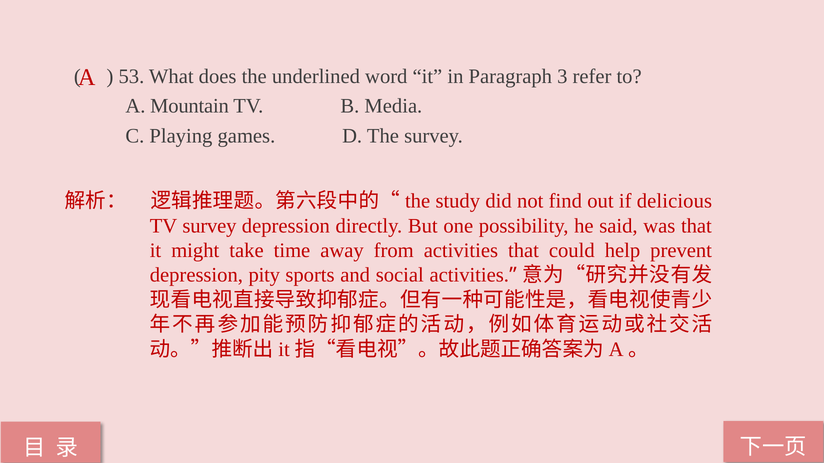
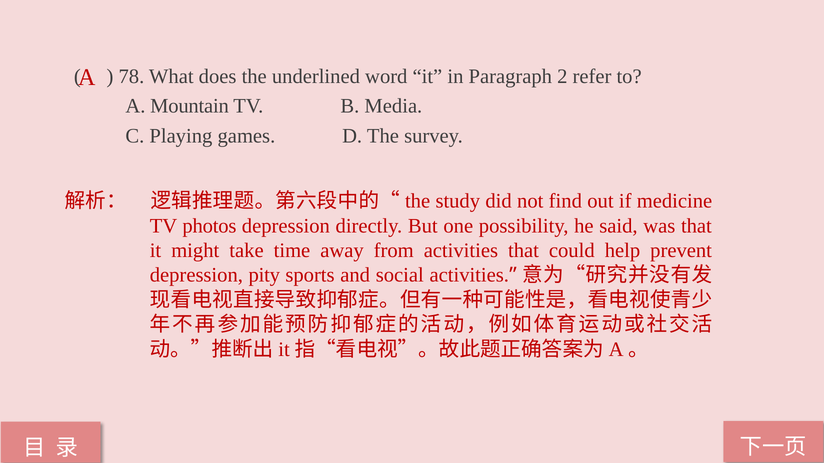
53: 53 -> 78
3: 3 -> 2
delicious: delicious -> medicine
TV survey: survey -> photos
